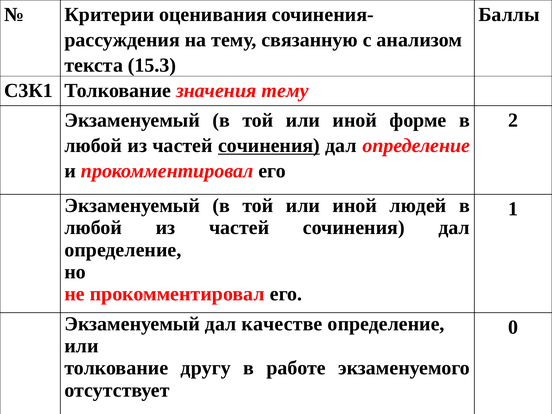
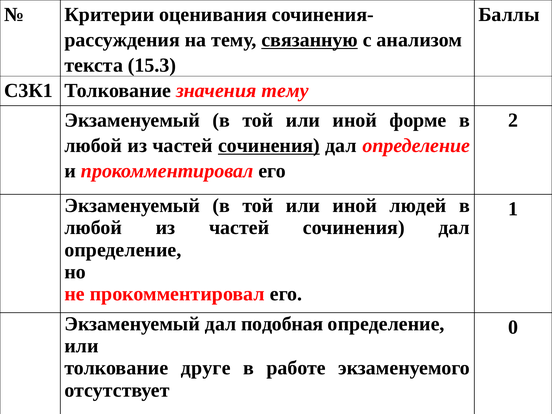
связанную underline: none -> present
качестве: качестве -> подобная
другу: другу -> друге
